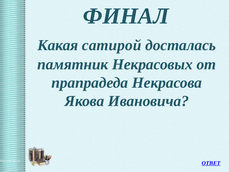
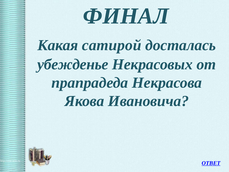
памятник: памятник -> убежденье
